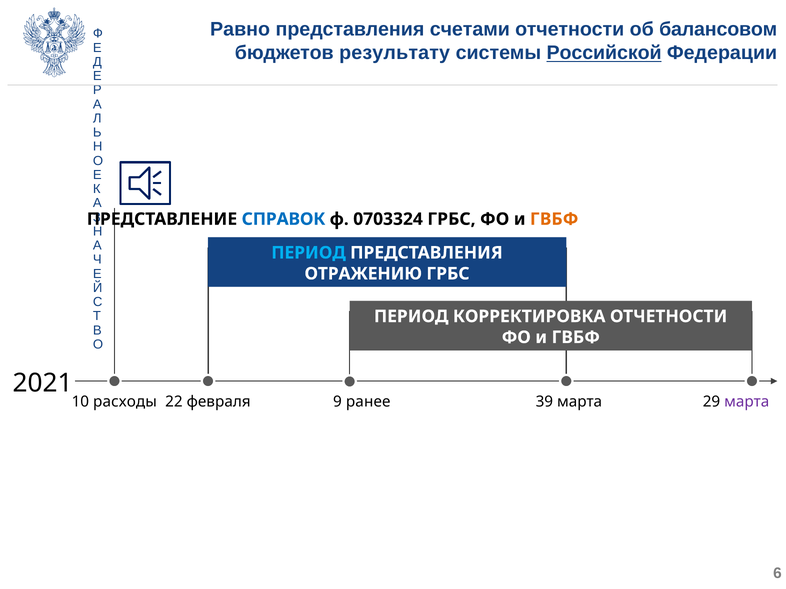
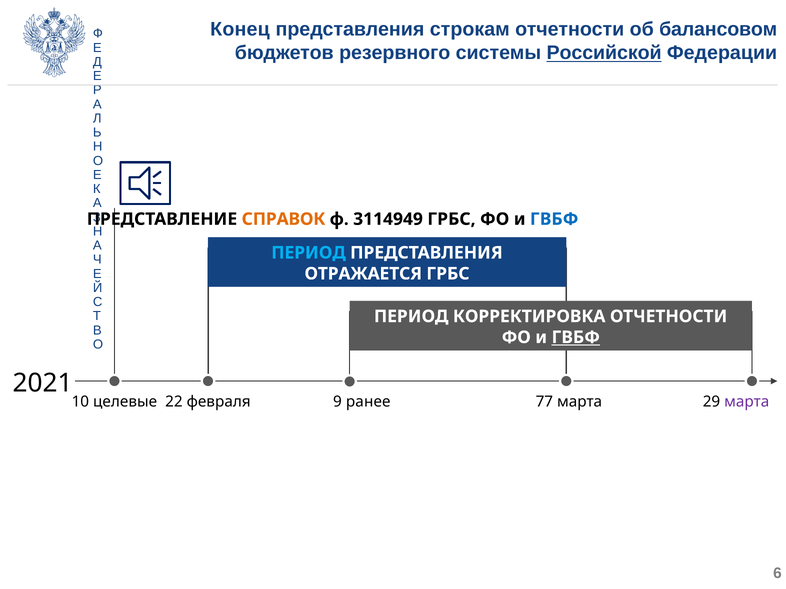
Равно: Равно -> Конец
счетами: счетами -> строкам
результату: результату -> резервного
СПРАВОК colour: blue -> orange
0703324: 0703324 -> 3114949
ГВБФ at (554, 219) colour: orange -> blue
ОТРАЖЕНИЮ: ОТРАЖЕНИЮ -> ОТРАЖАЕТСЯ
ГВБФ at (576, 338) underline: none -> present
расходы: расходы -> целевые
39: 39 -> 77
